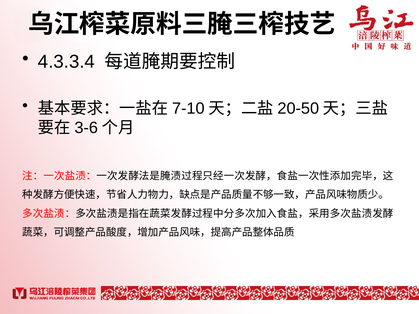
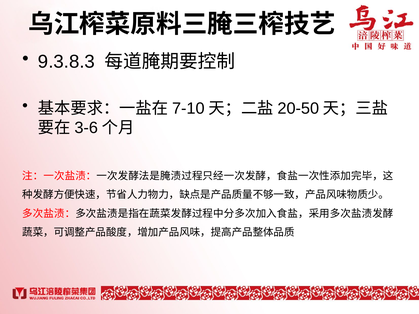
4.3.3.4: 4.3.3.4 -> 9.3.8.3
